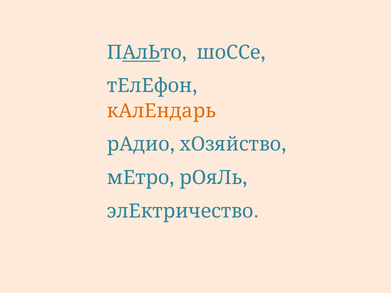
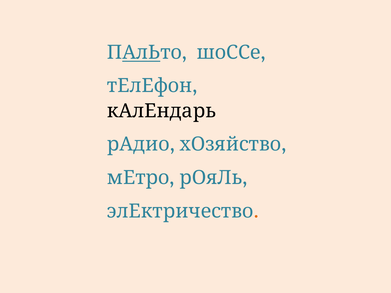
кАлЕндарь colour: orange -> black
